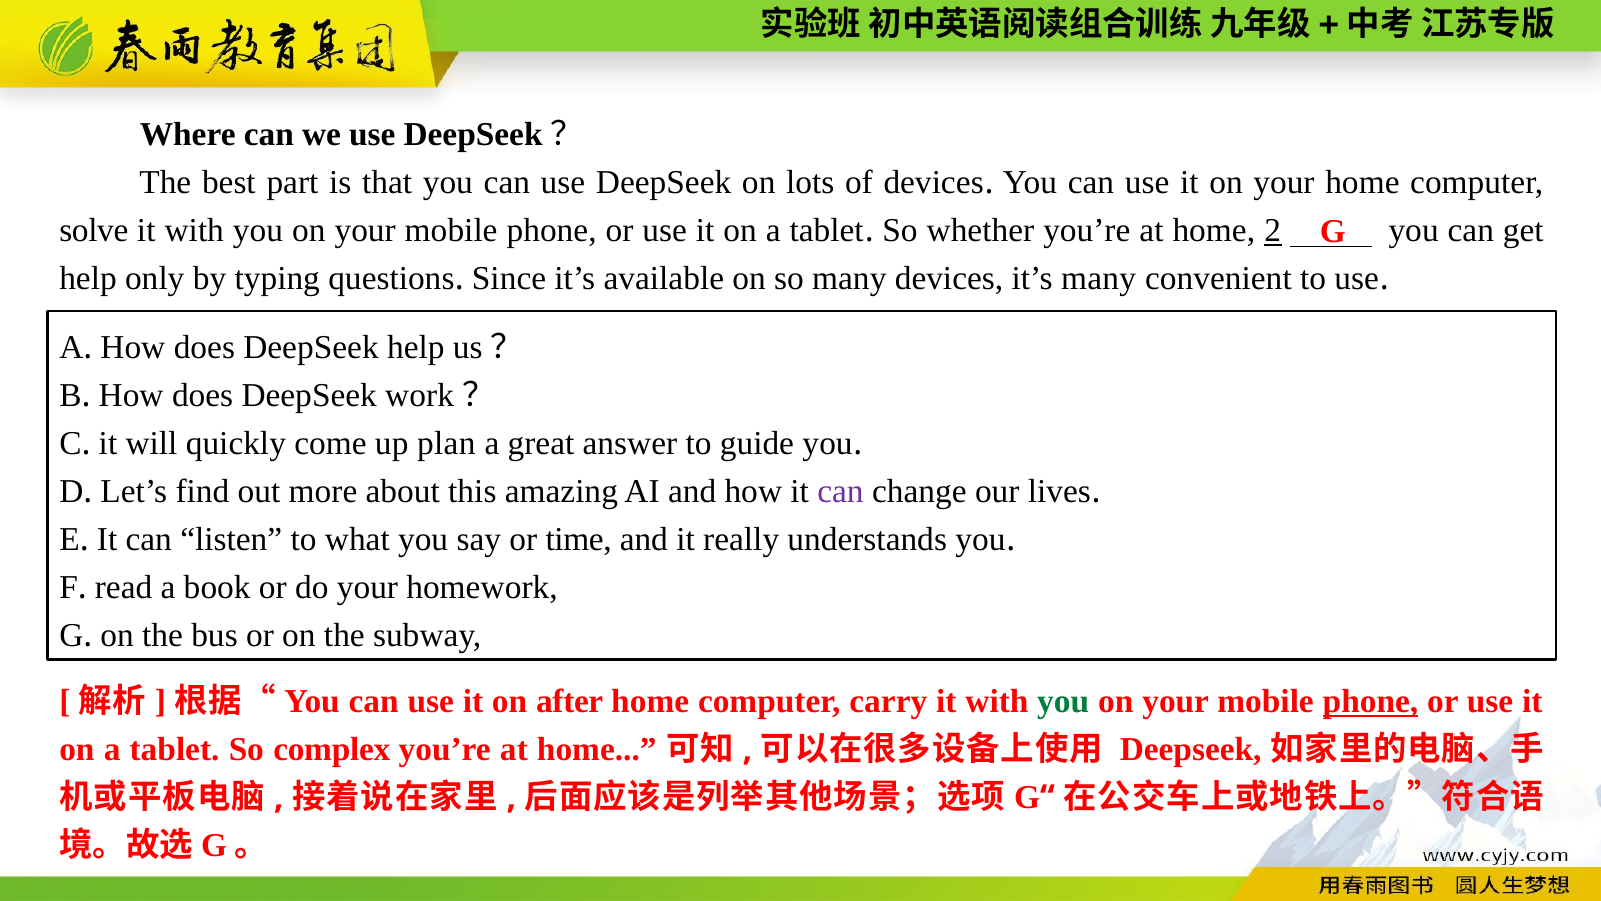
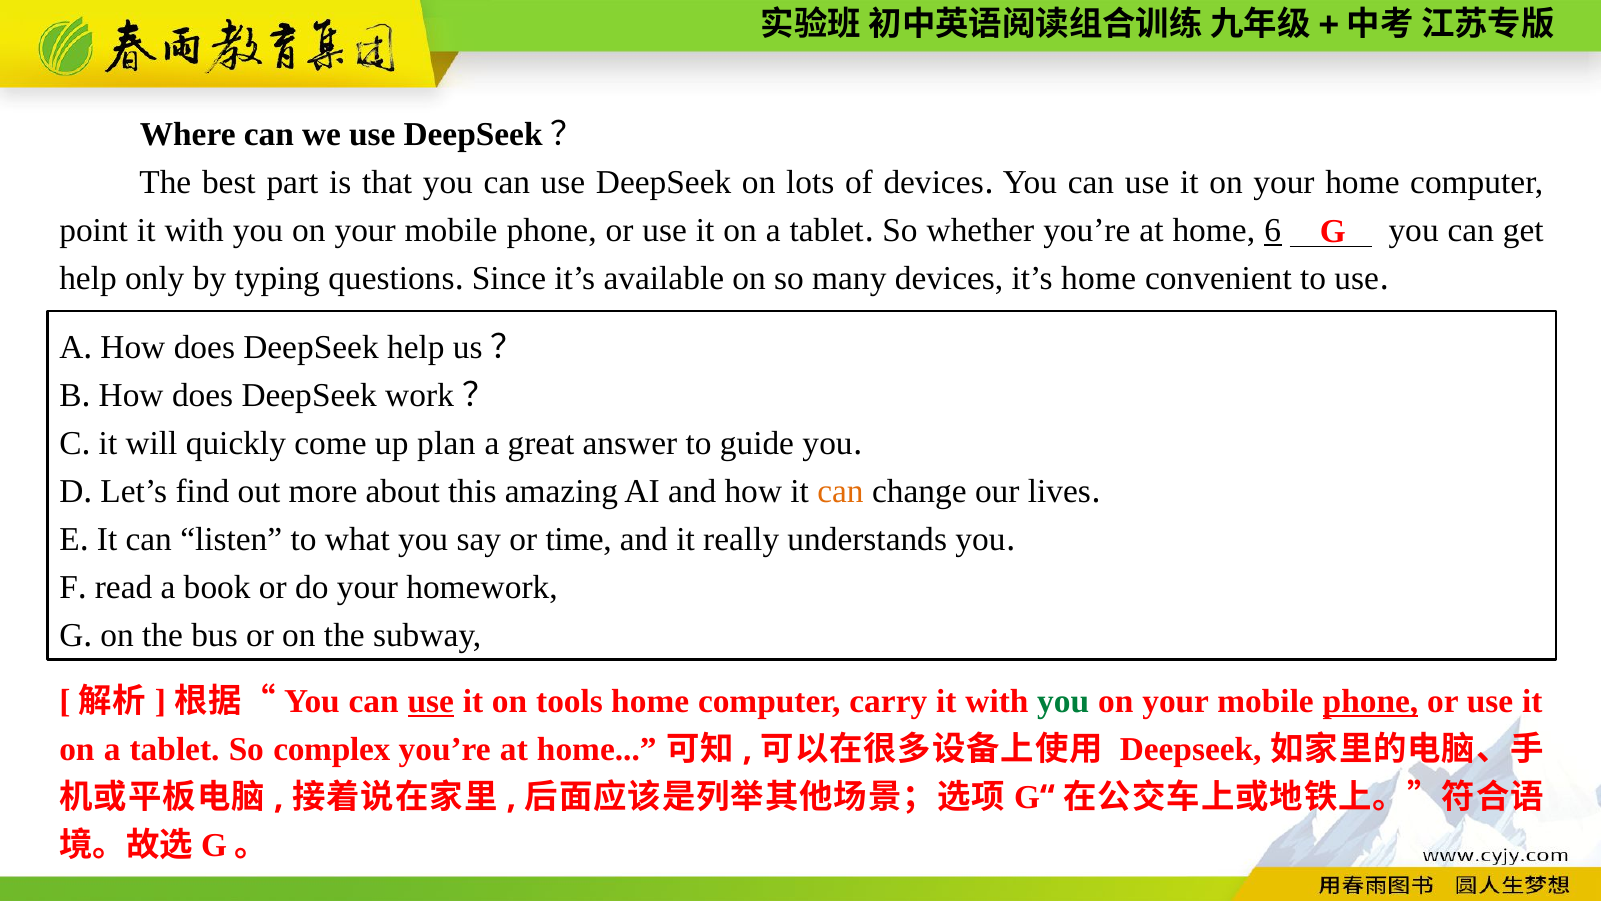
solve: solve -> point
2: 2 -> 6
it’s many: many -> home
can at (840, 491) colour: purple -> orange
use at (431, 701) underline: none -> present
after: after -> tools
